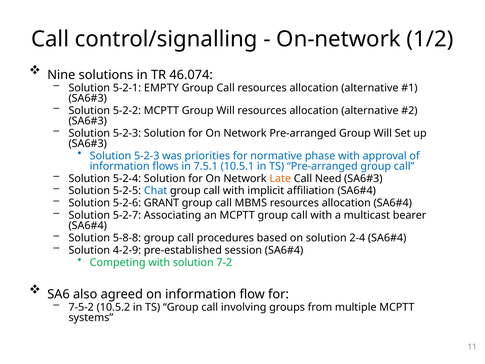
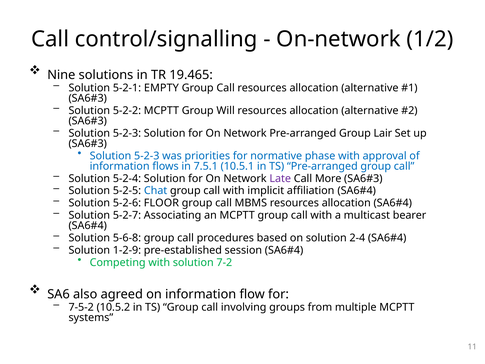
46.074: 46.074 -> 19.465
Pre-arranged Group Will: Will -> Lair
Late colour: orange -> purple
Need: Need -> More
GRANT: GRANT -> FLOOR
5-8-8: 5-8-8 -> 5-6-8
4-2-9: 4-2-9 -> 1-2-9
